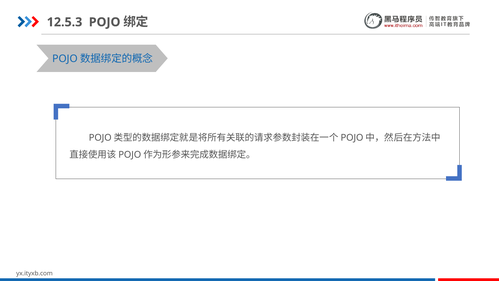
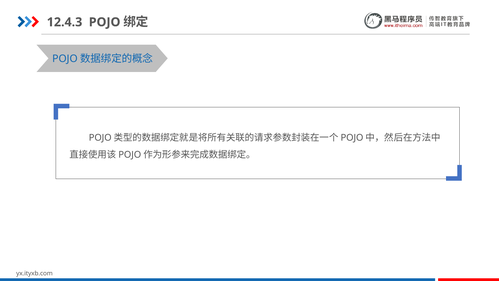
12.5.3: 12.5.3 -> 12.4.3
